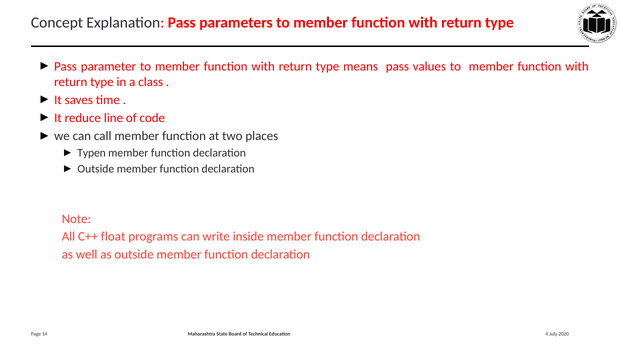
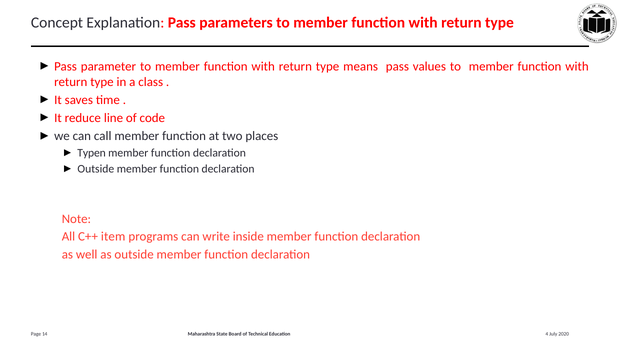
float: float -> item
